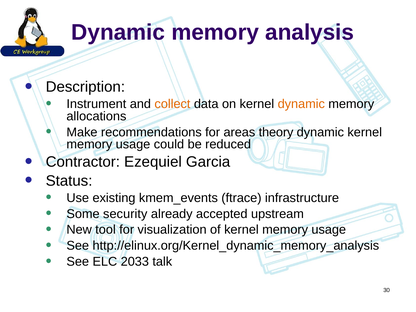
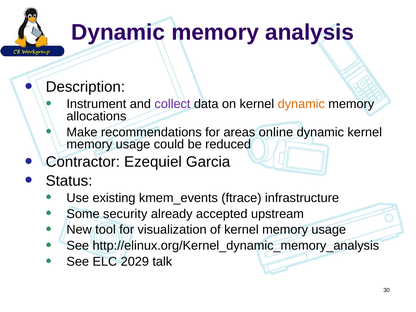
collect colour: orange -> purple
theory: theory -> online
2033: 2033 -> 2029
